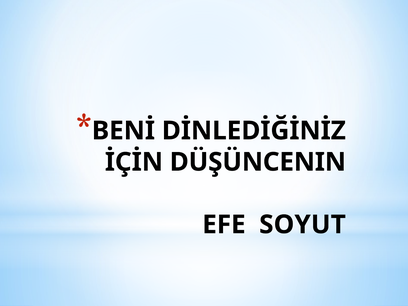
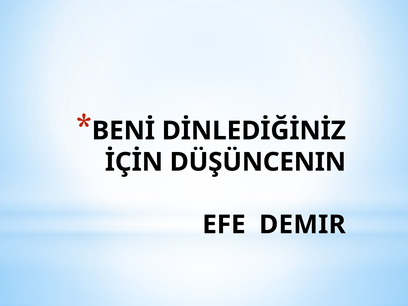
SOYUT: SOYUT -> DEMIR
